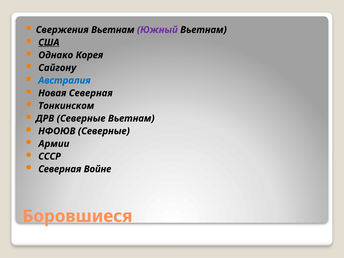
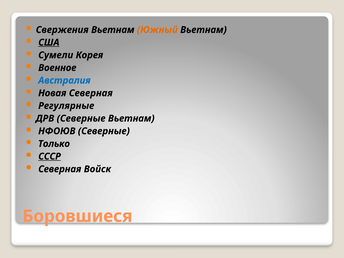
Южный colour: purple -> orange
Однако: Однако -> Сумели
Сайгону: Сайгону -> Военное
Тонкинском: Тонкинском -> Регулярные
Армии: Армии -> Только
СССР underline: none -> present
Войне: Войне -> Войск
